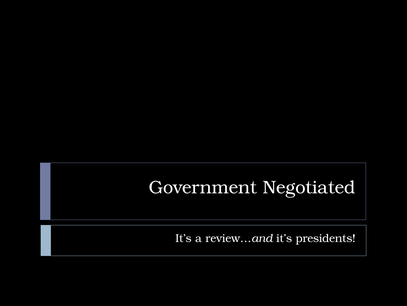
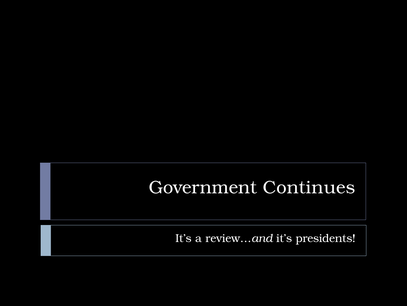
Negotiated: Negotiated -> Continues
